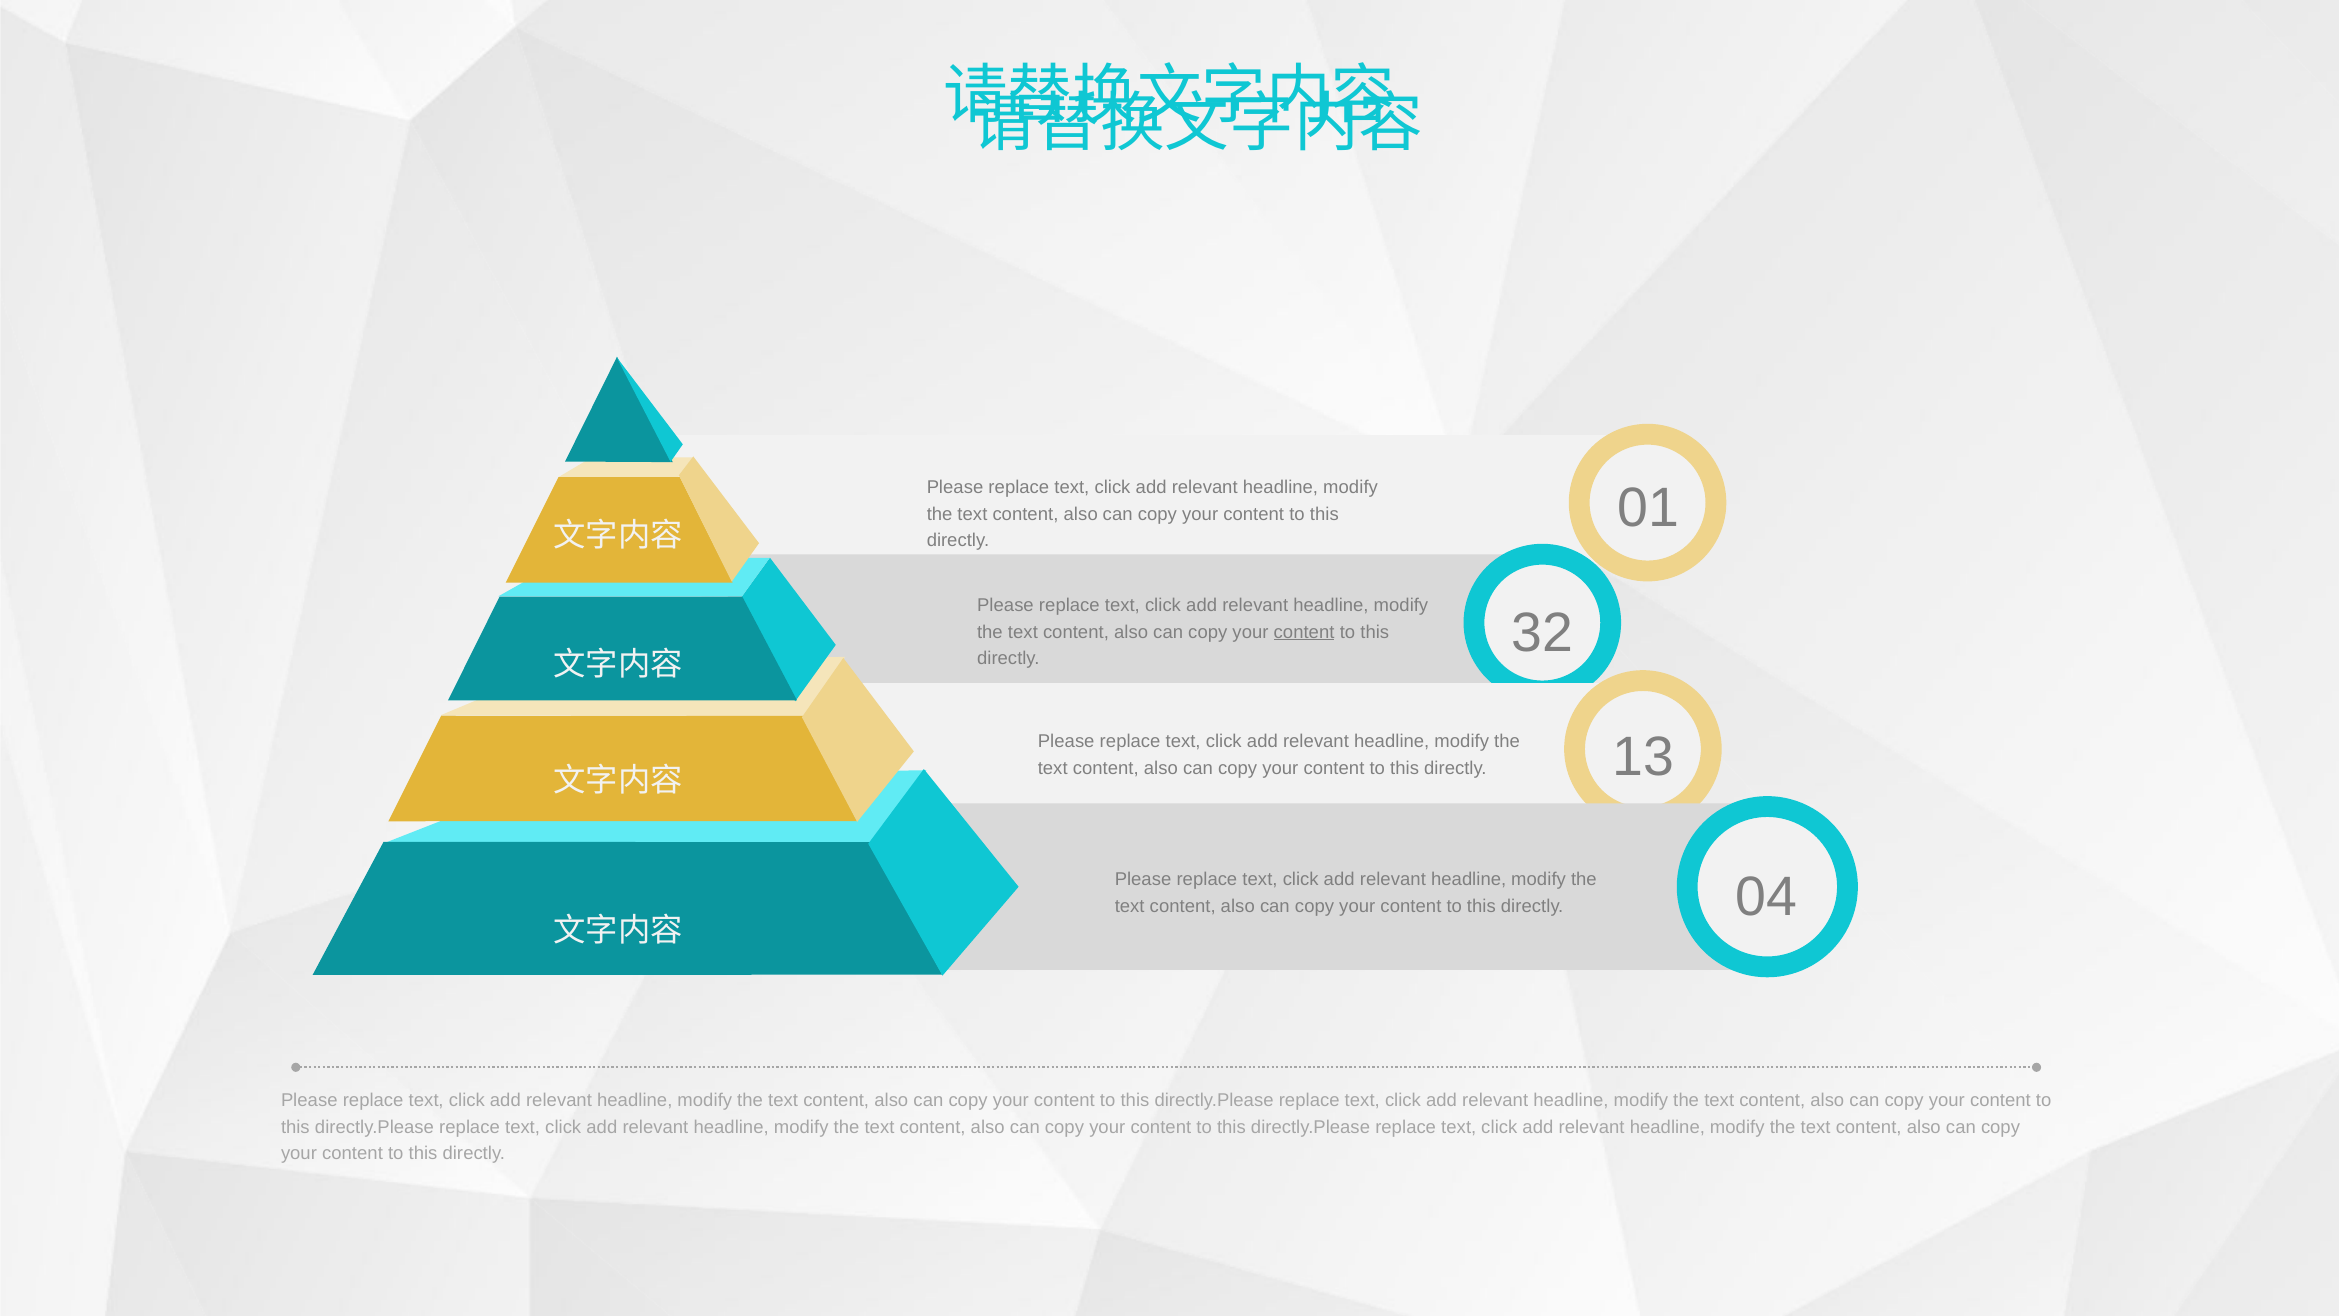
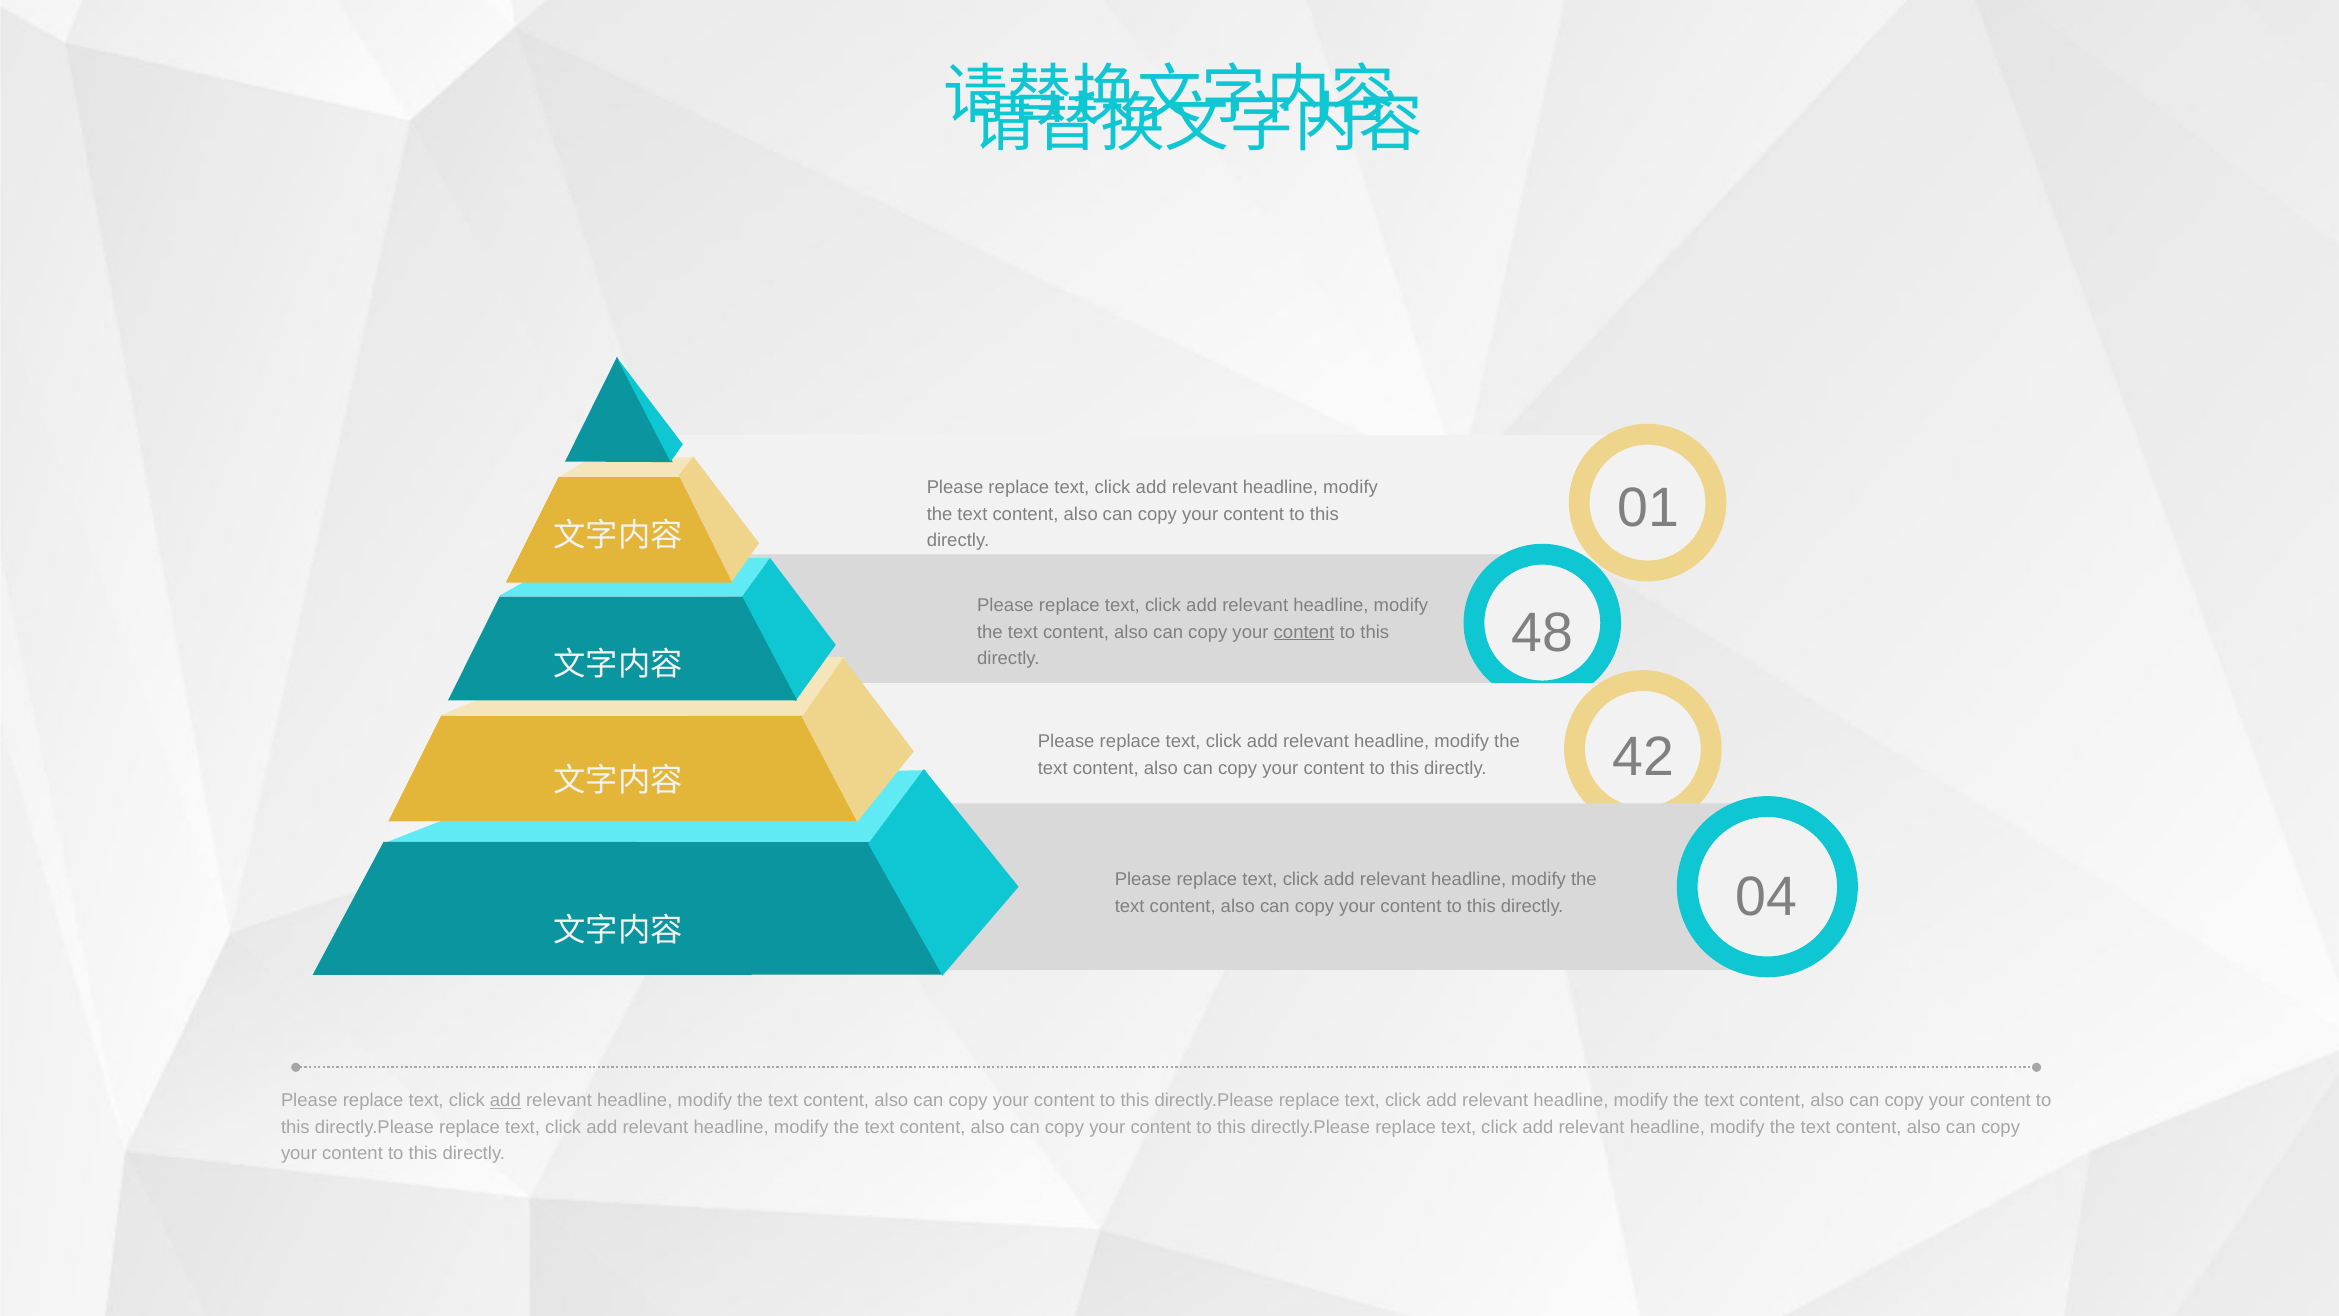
32: 32 -> 48
13: 13 -> 42
add at (505, 1100) underline: none -> present
